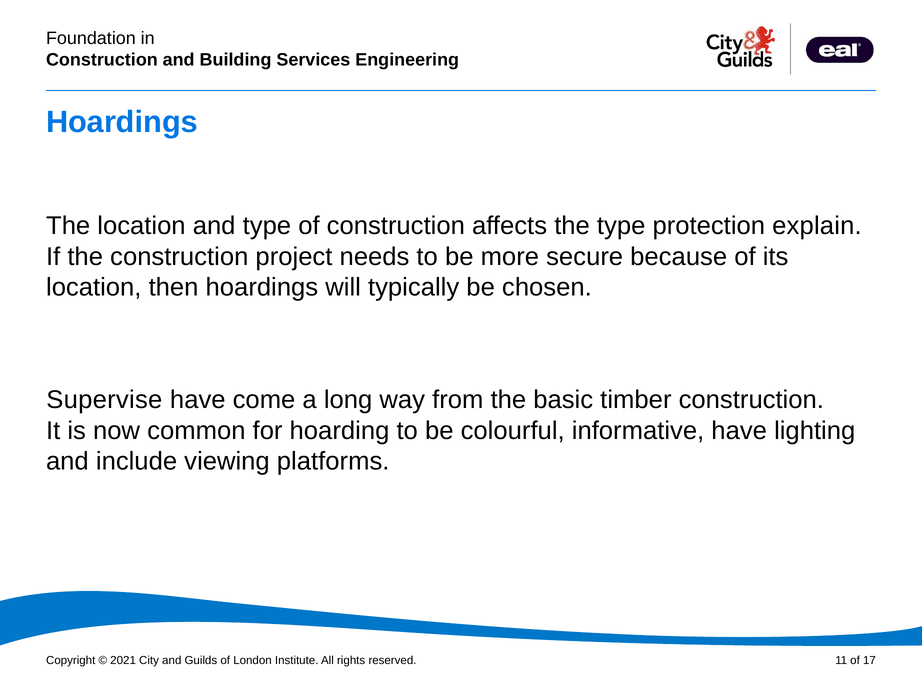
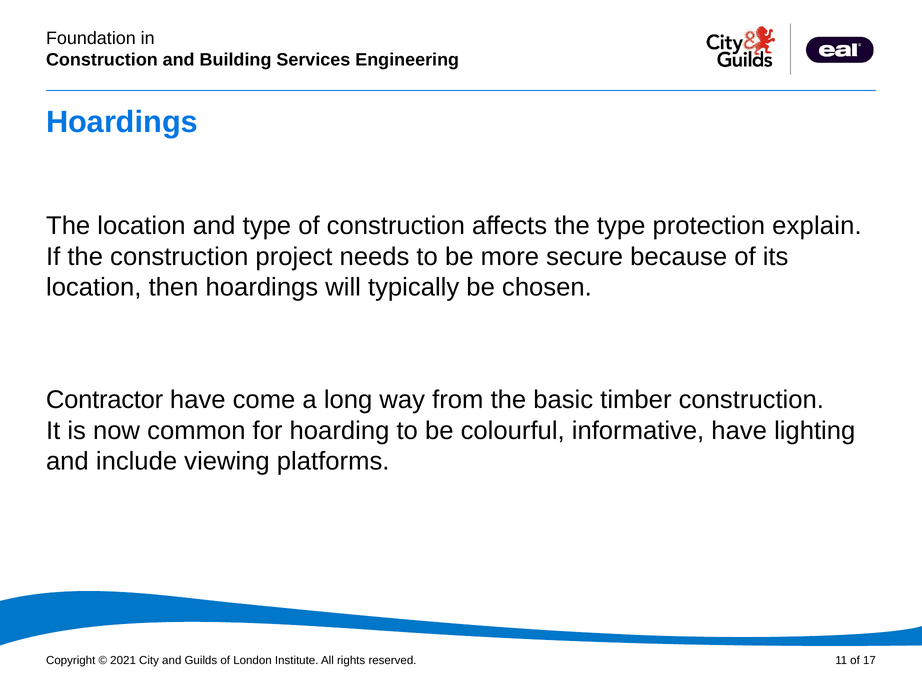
Supervise: Supervise -> Contractor
